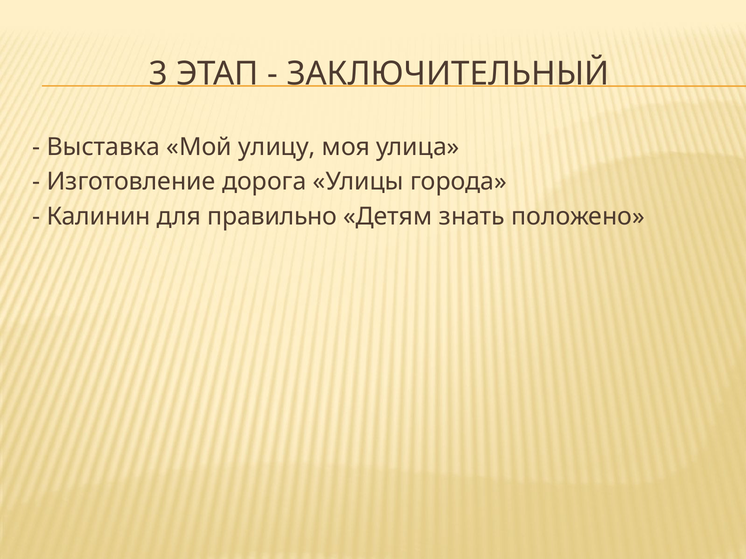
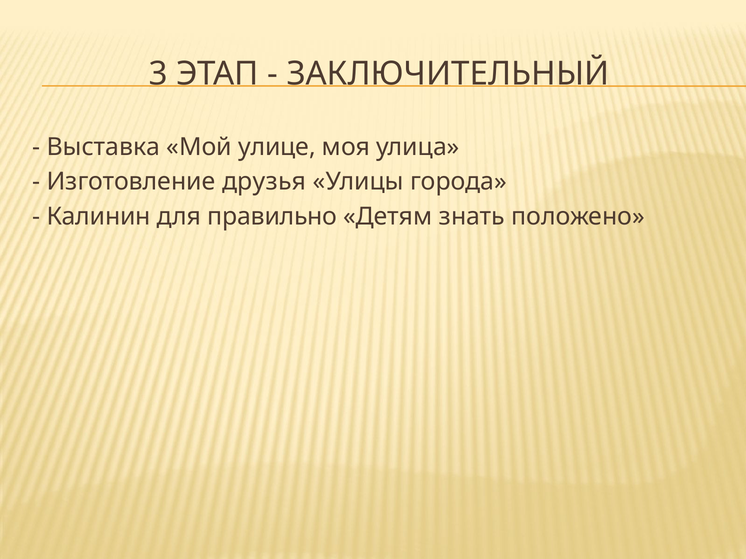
улицу: улицу -> улице
дорога: дорога -> друзья
